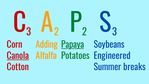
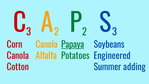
Adding at (47, 45): Adding -> Canola
Canola at (18, 56) underline: present -> none
breaks: breaks -> adding
